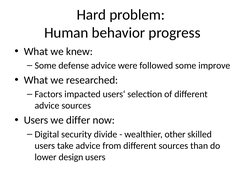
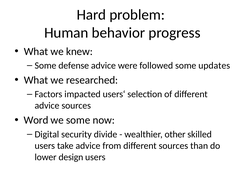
improve: improve -> updates
Users at (36, 120): Users -> Word
we differ: differ -> some
